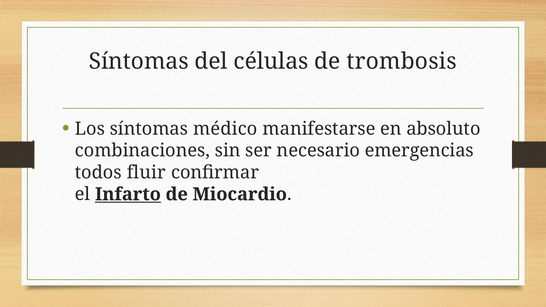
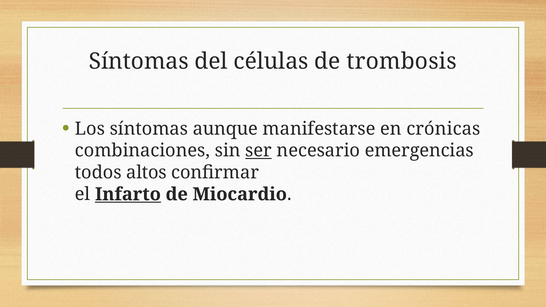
médico: médico -> aunque
absoluto: absoluto -> crónicas
ser underline: none -> present
fluir: fluir -> altos
